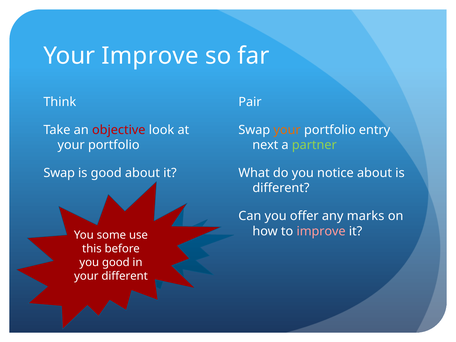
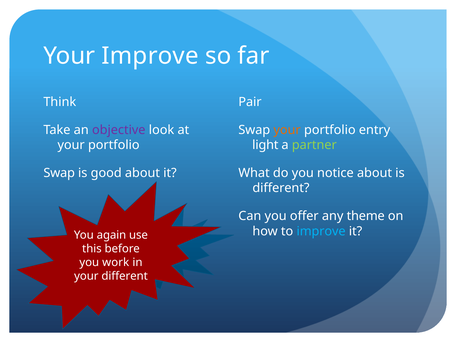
objective colour: red -> purple
next: next -> light
marks: marks -> theme
improve at (321, 231) colour: pink -> light blue
some: some -> again
you good: good -> work
